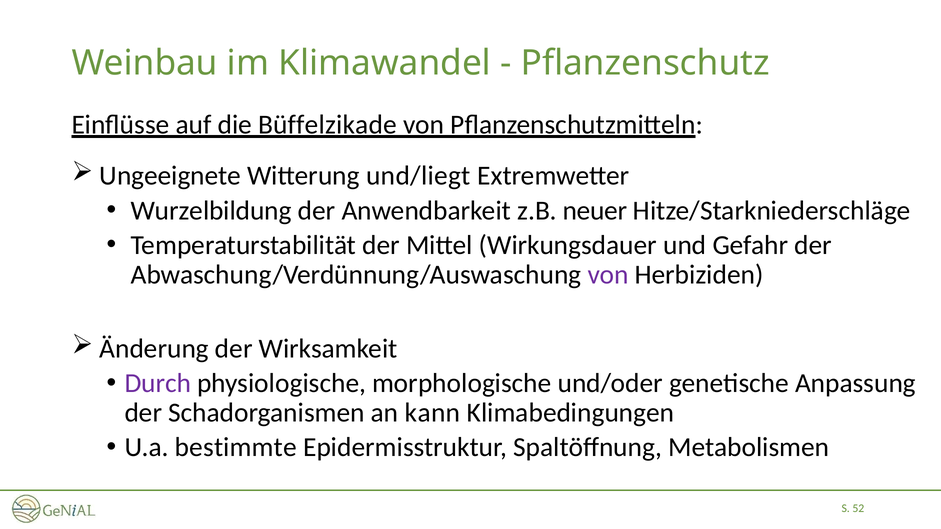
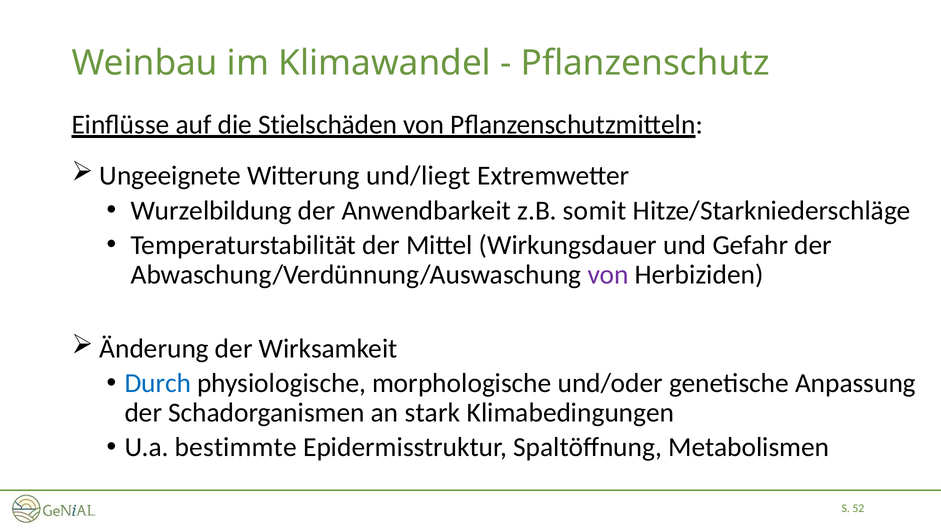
Büffelzikade: Büffelzikade -> Stielschäden
neuer: neuer -> somit
Durch colour: purple -> blue
kann: kann -> stark
